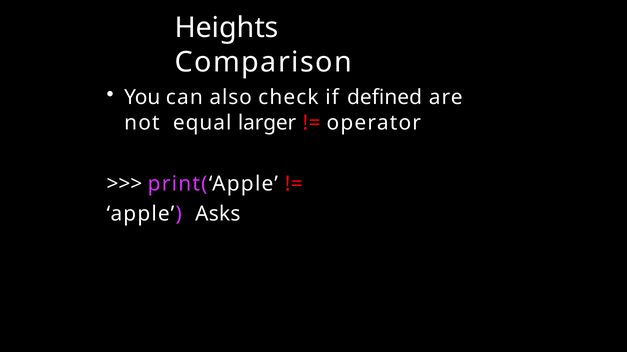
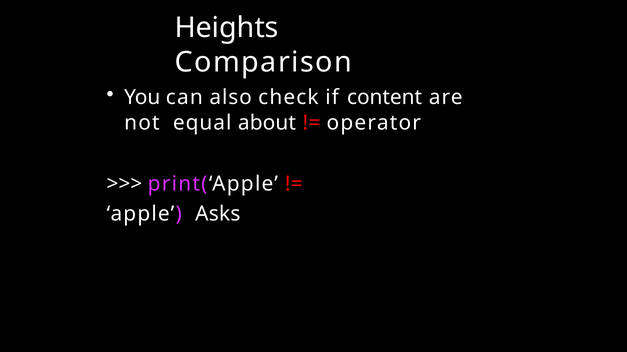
defined: defined -> content
larger: larger -> about
